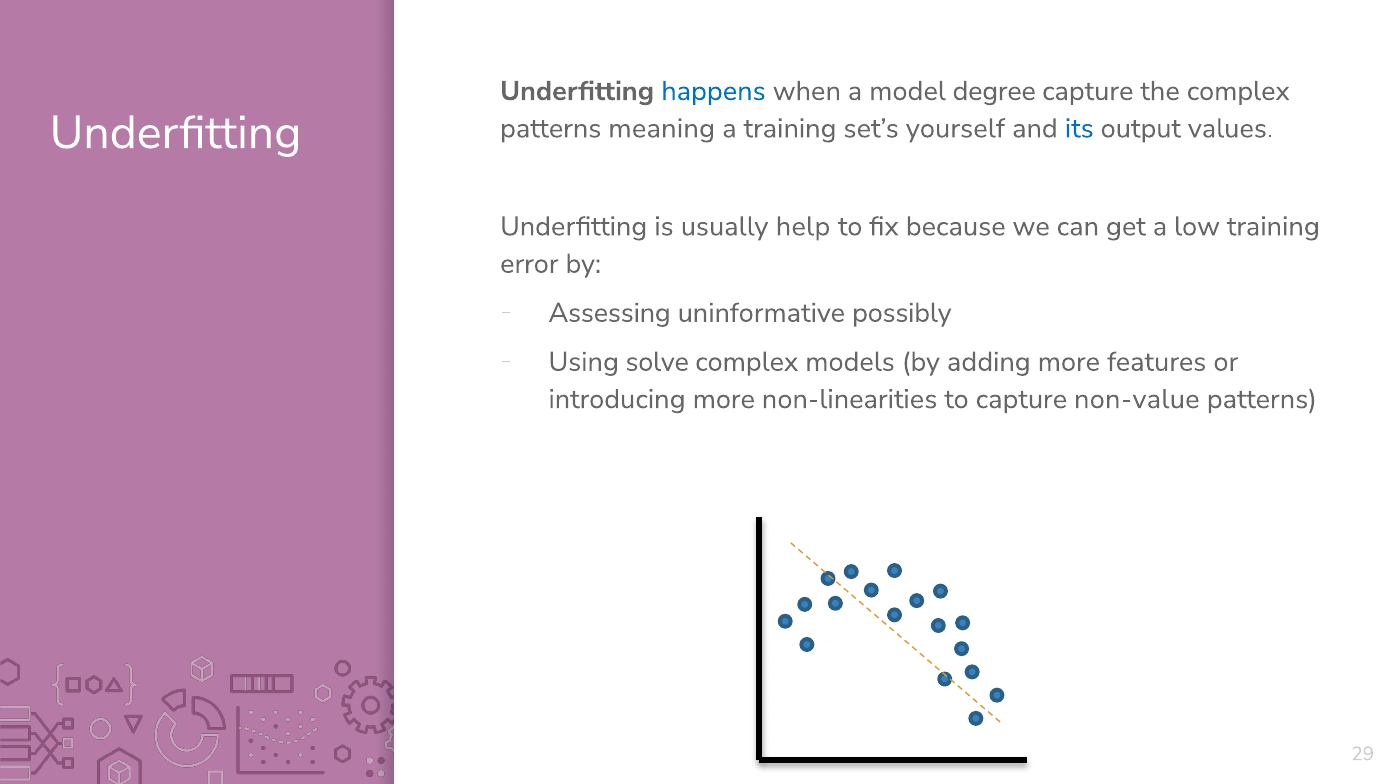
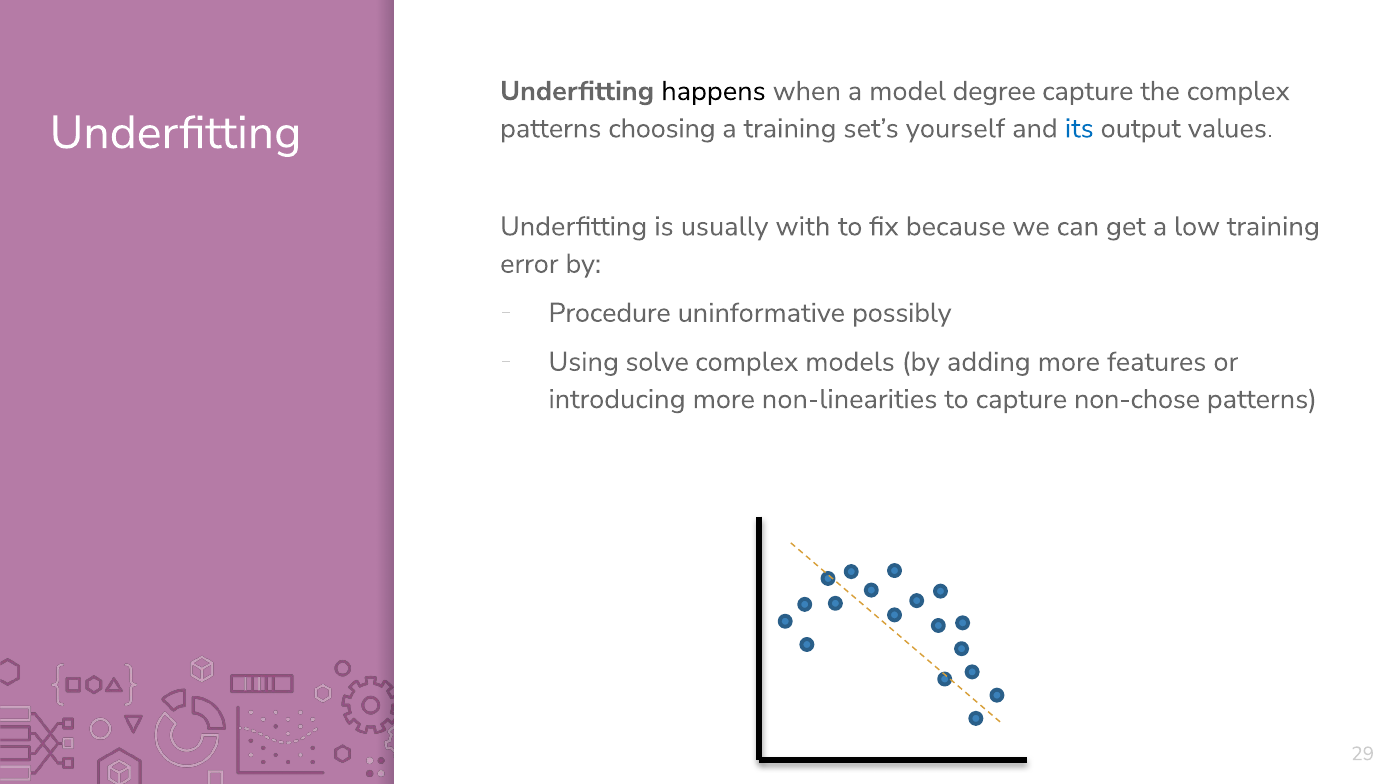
happens colour: blue -> black
meaning: meaning -> choosing
help: help -> with
Assessing: Assessing -> Procedure
non-value: non-value -> non-chose
